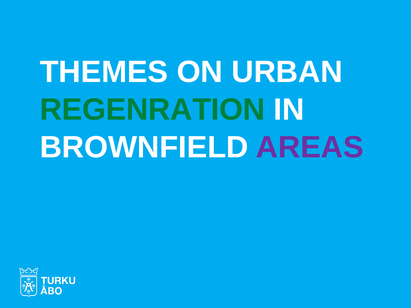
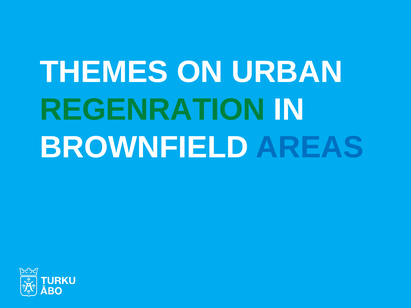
AREAS colour: purple -> blue
